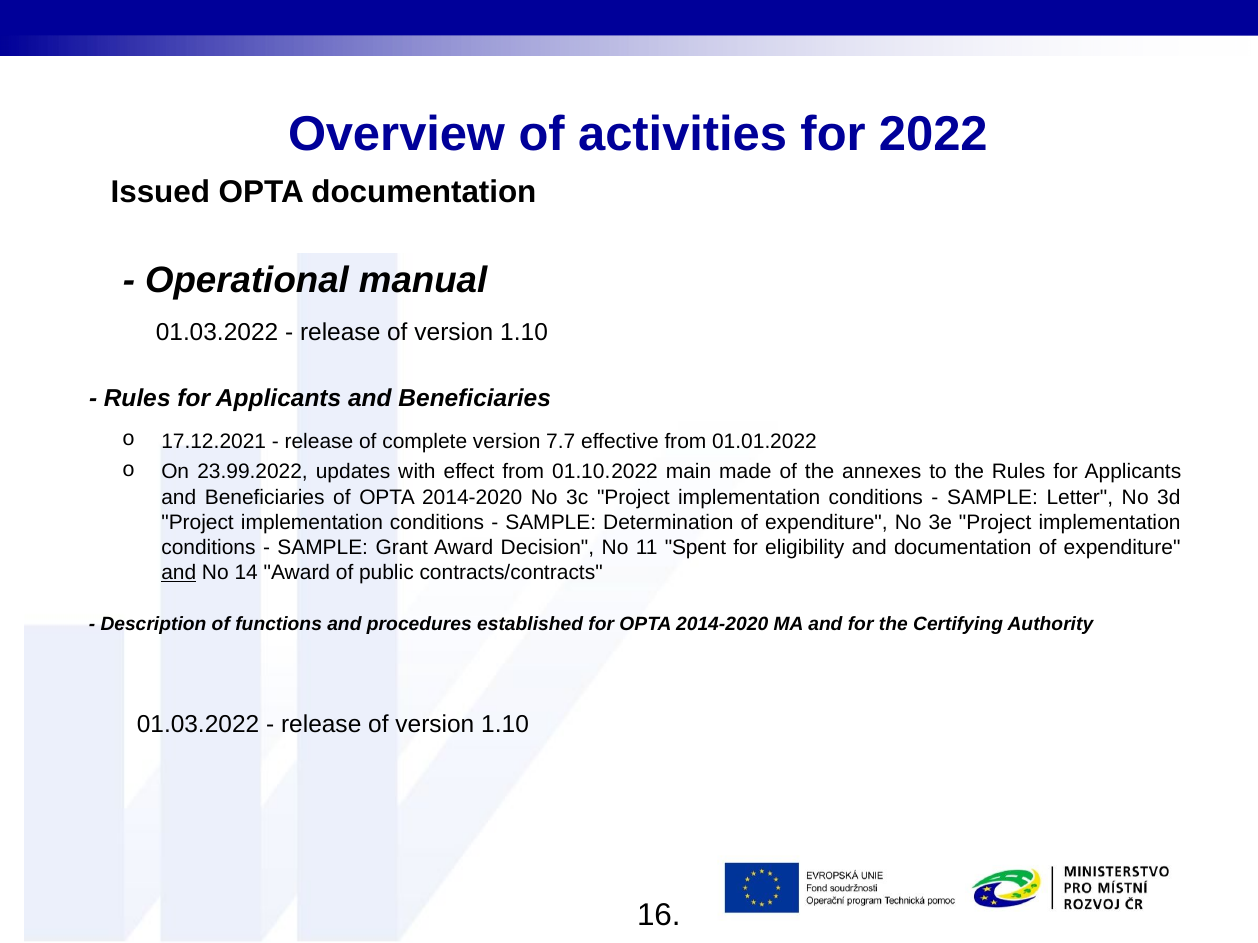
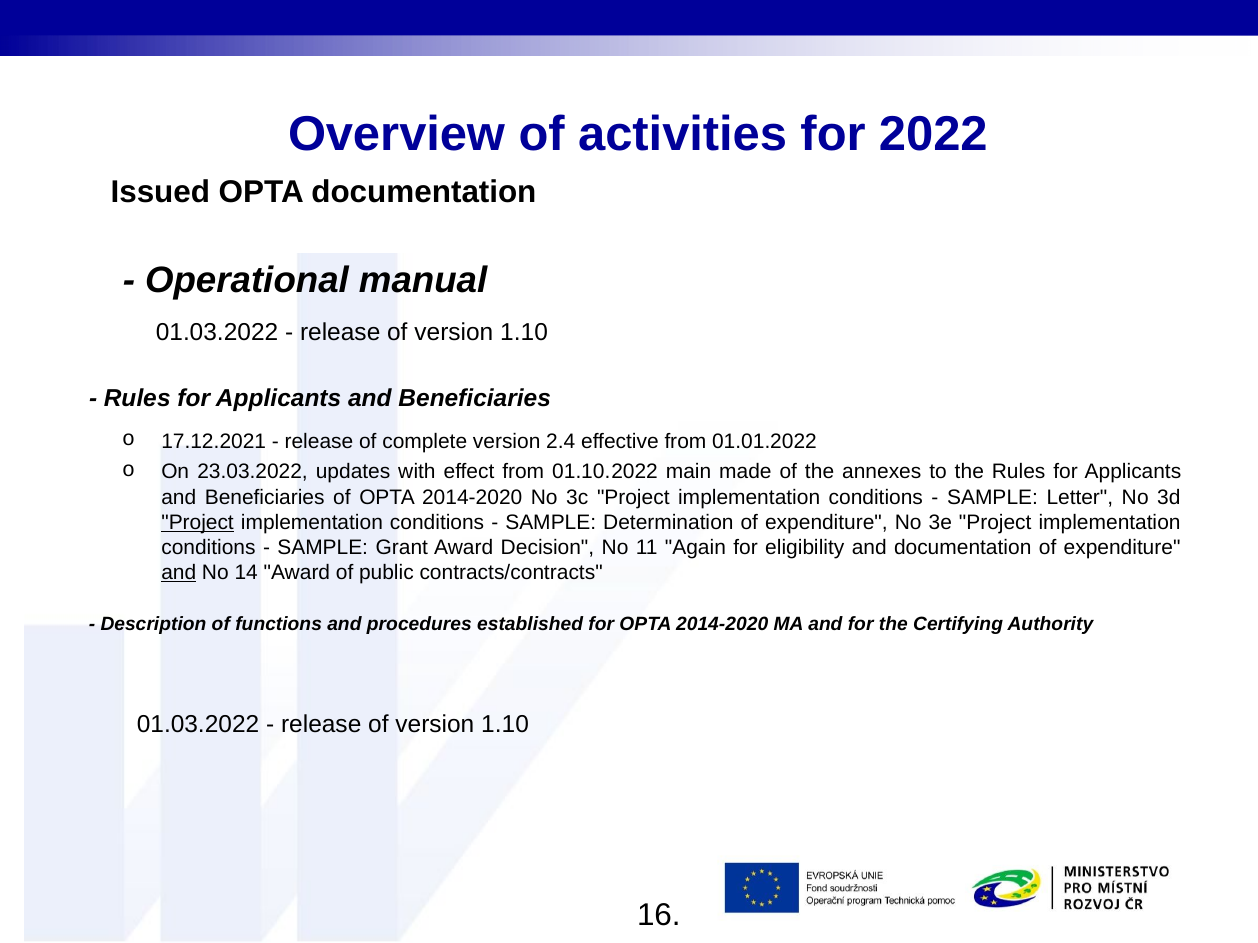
7.7: 7.7 -> 2.4
23.99.2022: 23.99.2022 -> 23.03.2022
Project at (198, 523) underline: none -> present
Spent: Spent -> Again
